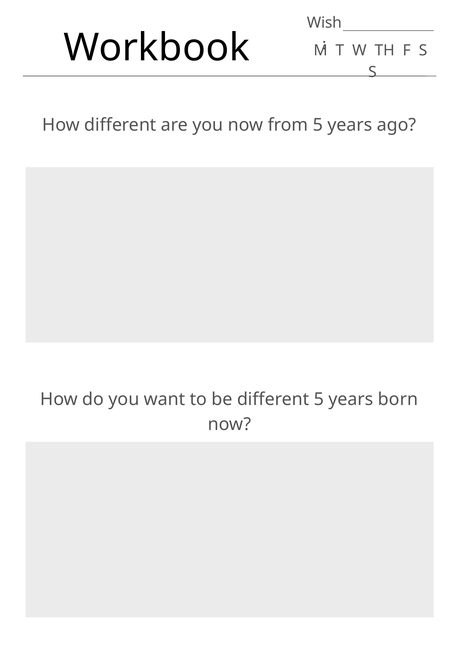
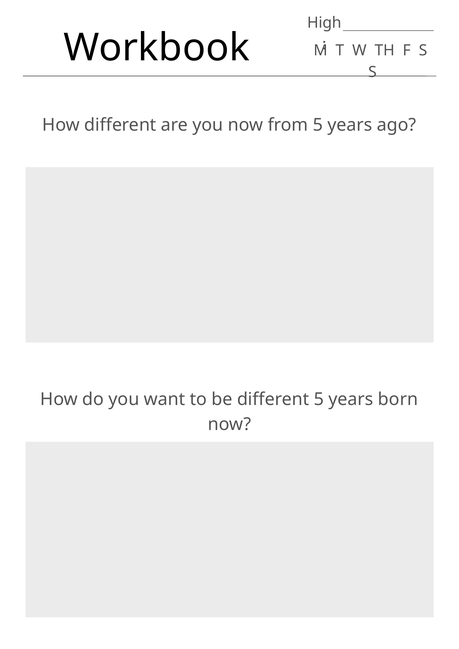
Wish: Wish -> High
